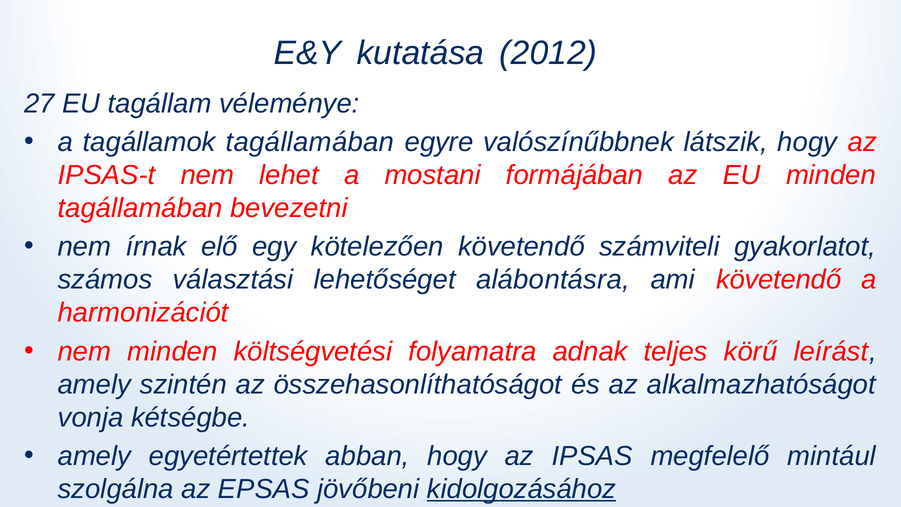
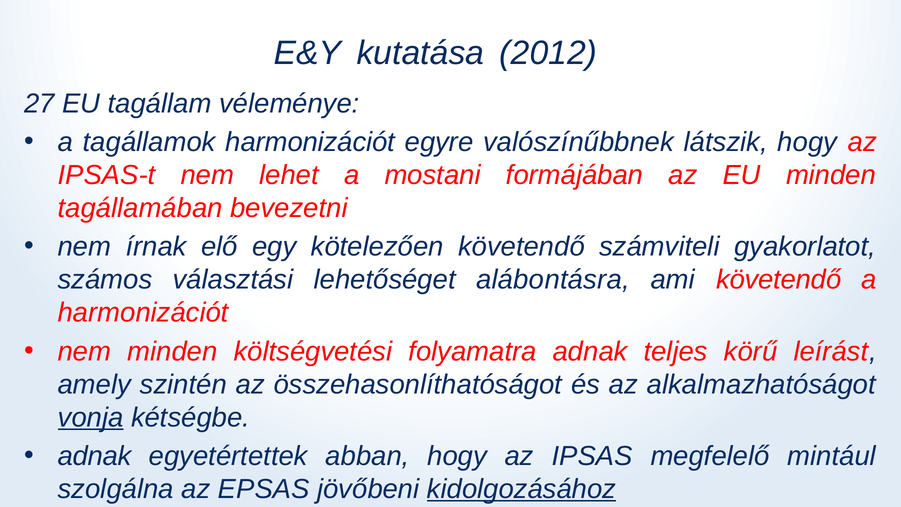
tagállamok tagállamában: tagállamában -> harmonizációt
vonja underline: none -> present
amely at (94, 456): amely -> adnak
